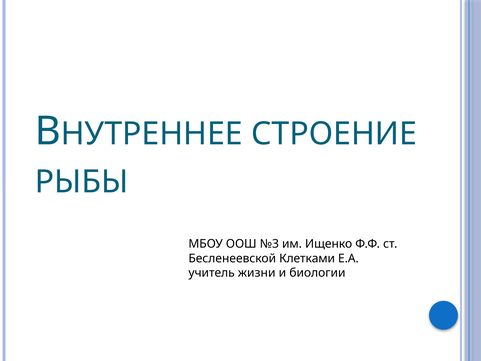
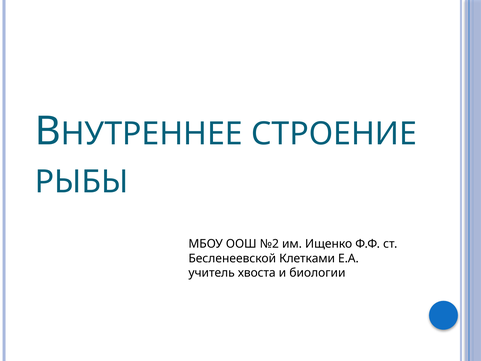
№3: №3 -> №2
жизни: жизни -> хвоста
